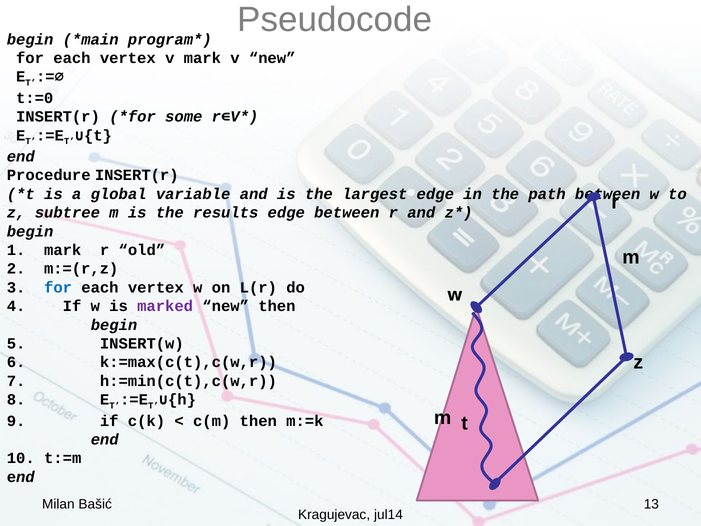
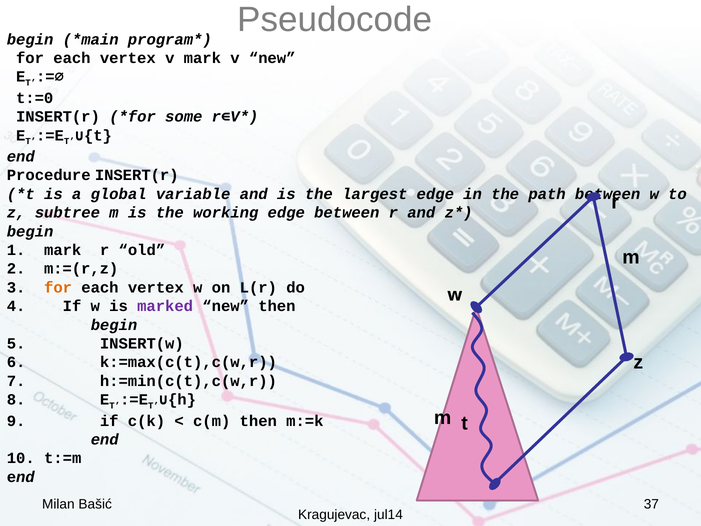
results: results -> working
for at (58, 287) colour: blue -> orange
13: 13 -> 37
